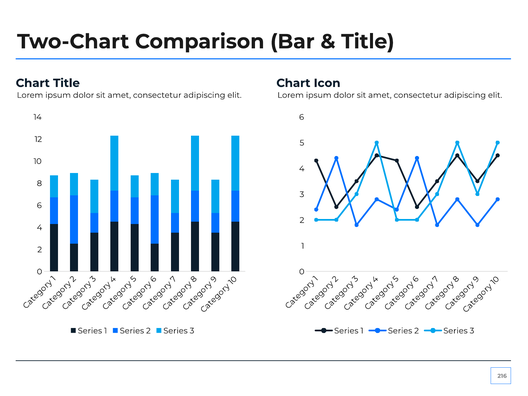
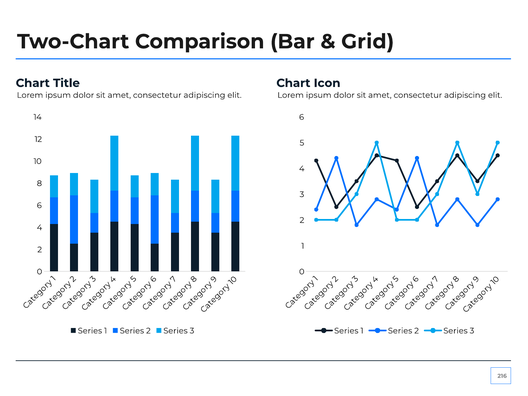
Title at (368, 42): Title -> Grid
